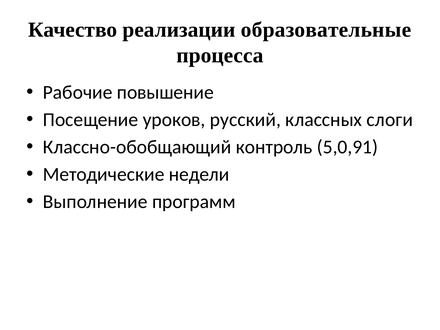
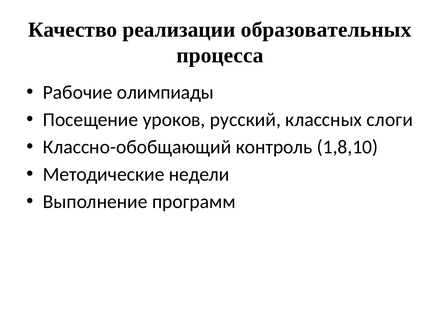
образовательные: образовательные -> образовательных
повышение: повышение -> олимпиады
5,0,91: 5,0,91 -> 1,8,10
